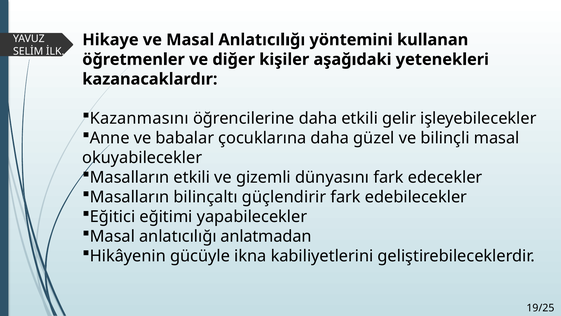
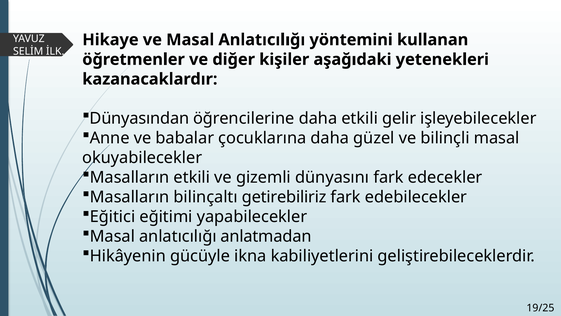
Kazanmasını: Kazanmasını -> Dünyasından
güçlendirir: güçlendirir -> getirebiliriz
